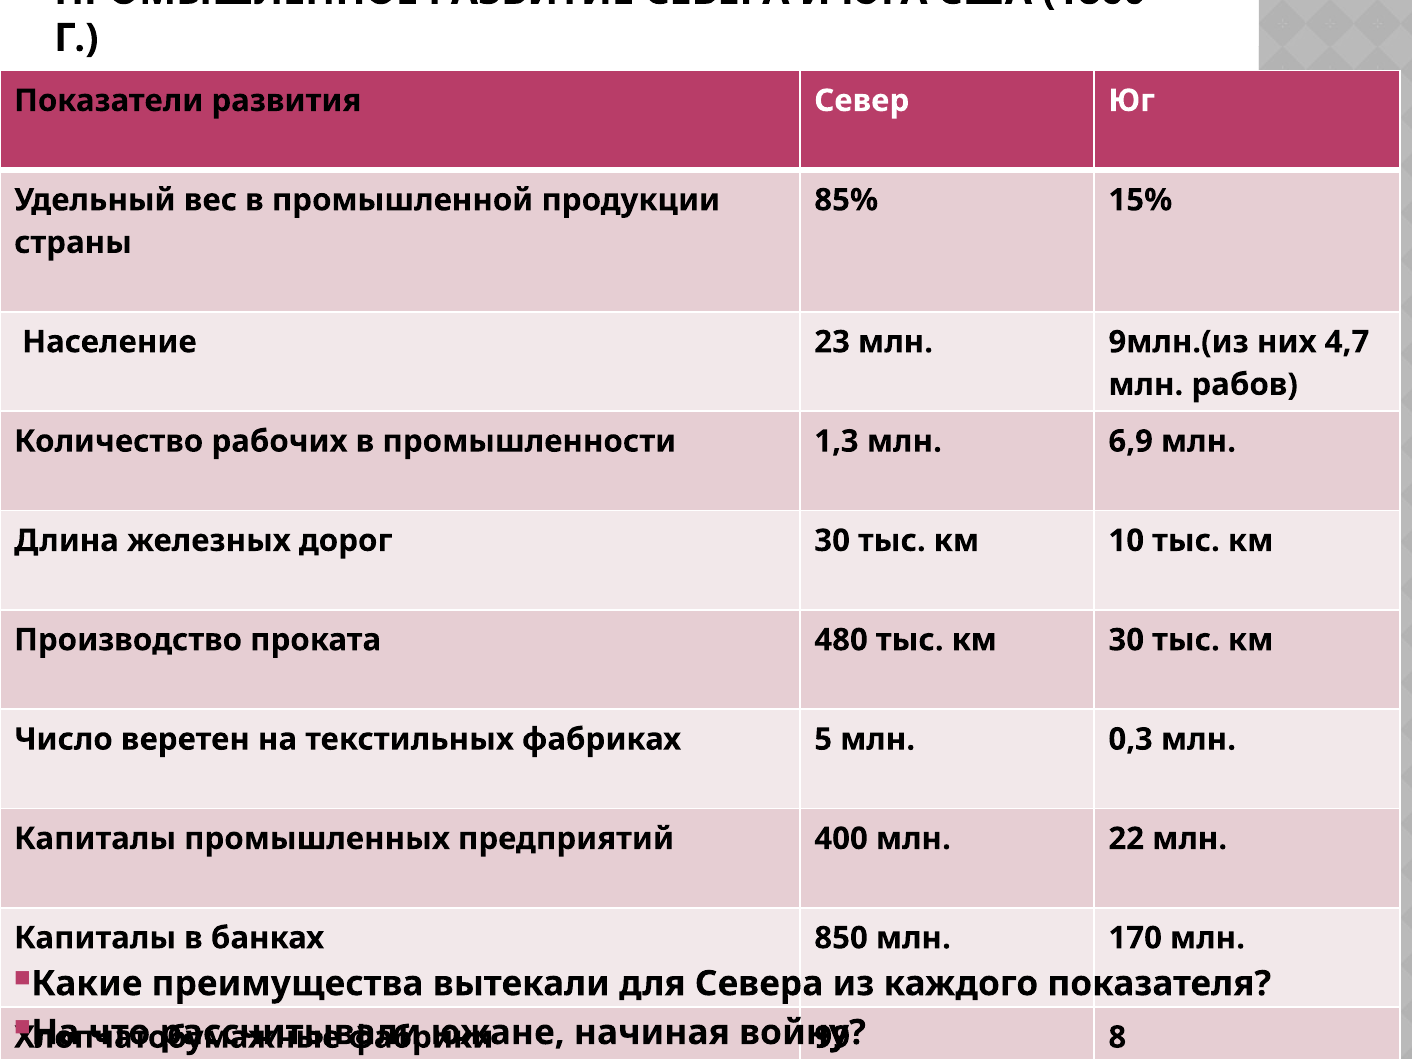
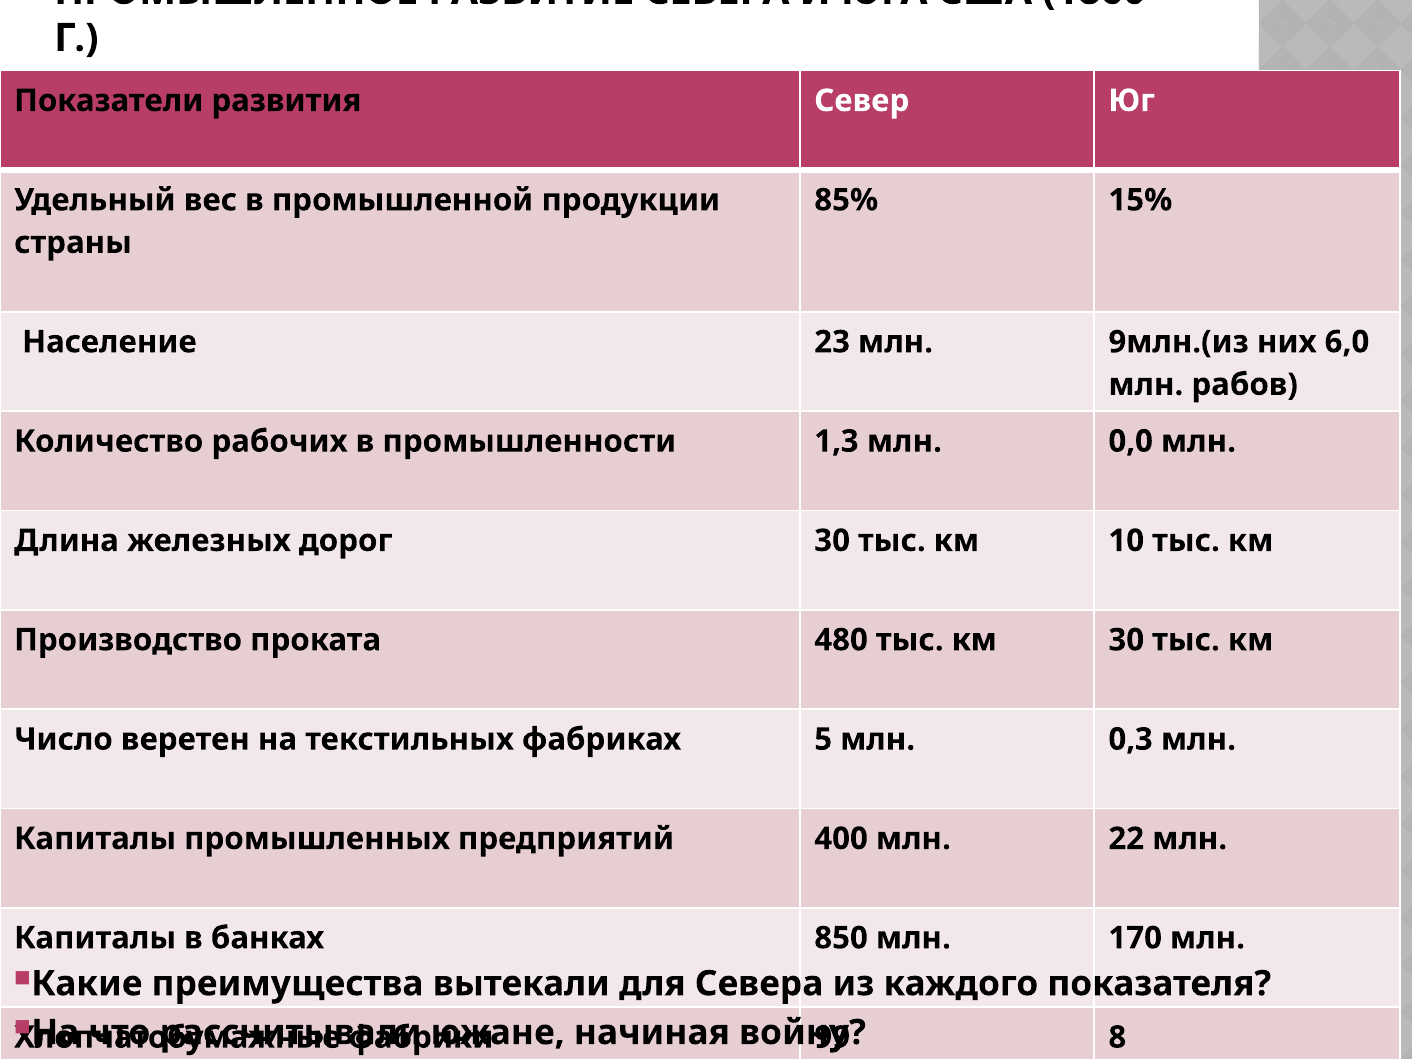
4,7: 4,7 -> 6,0
6,9: 6,9 -> 0,0
